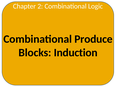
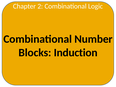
Produce: Produce -> Number
